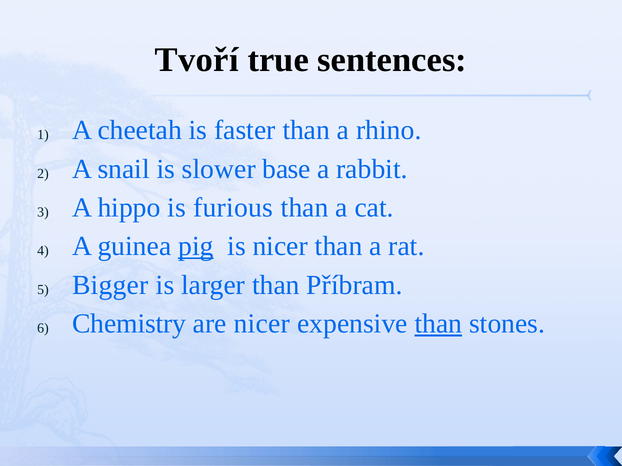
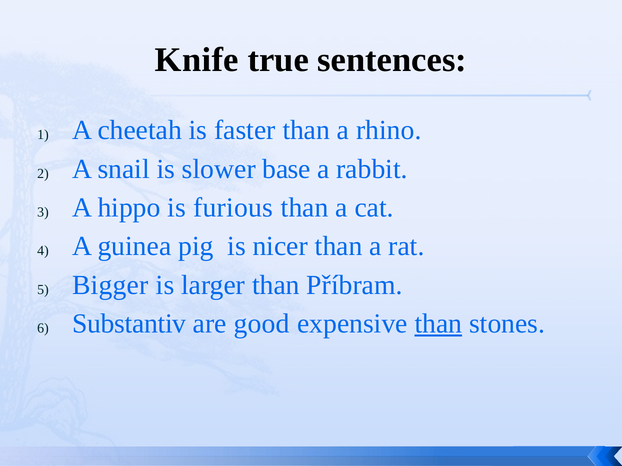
Tvoří: Tvoří -> Knife
pig underline: present -> none
Chemistry: Chemistry -> Substantiv
are nicer: nicer -> good
